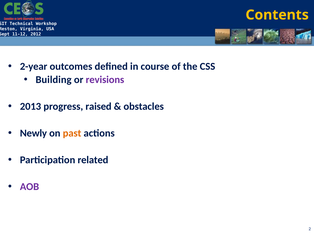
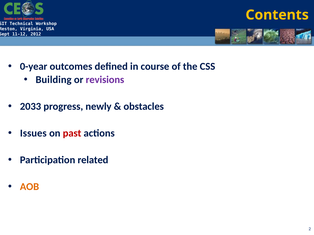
2-year: 2-year -> 0-year
2013: 2013 -> 2033
raised: raised -> newly
Newly: Newly -> Issues
past colour: orange -> red
AOB colour: purple -> orange
